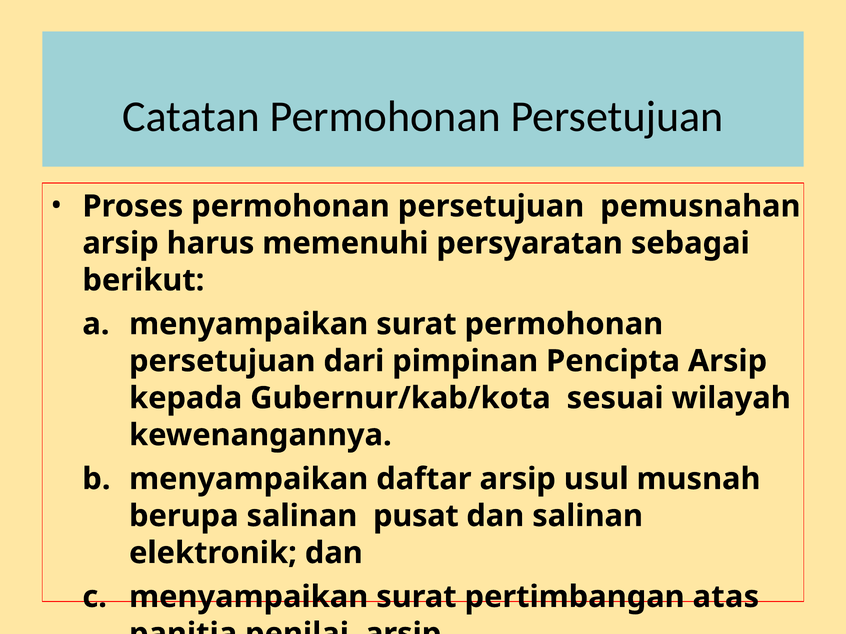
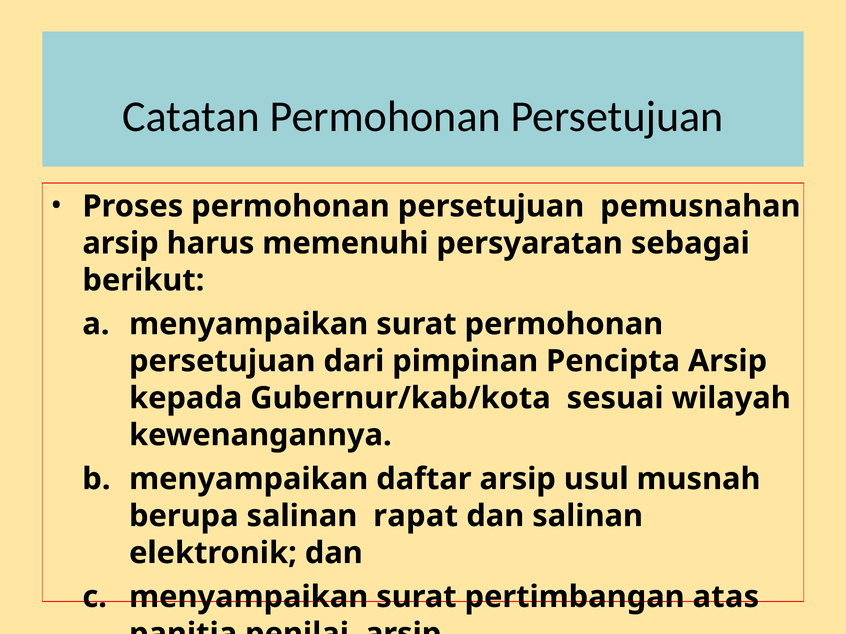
pusat: pusat -> rapat
